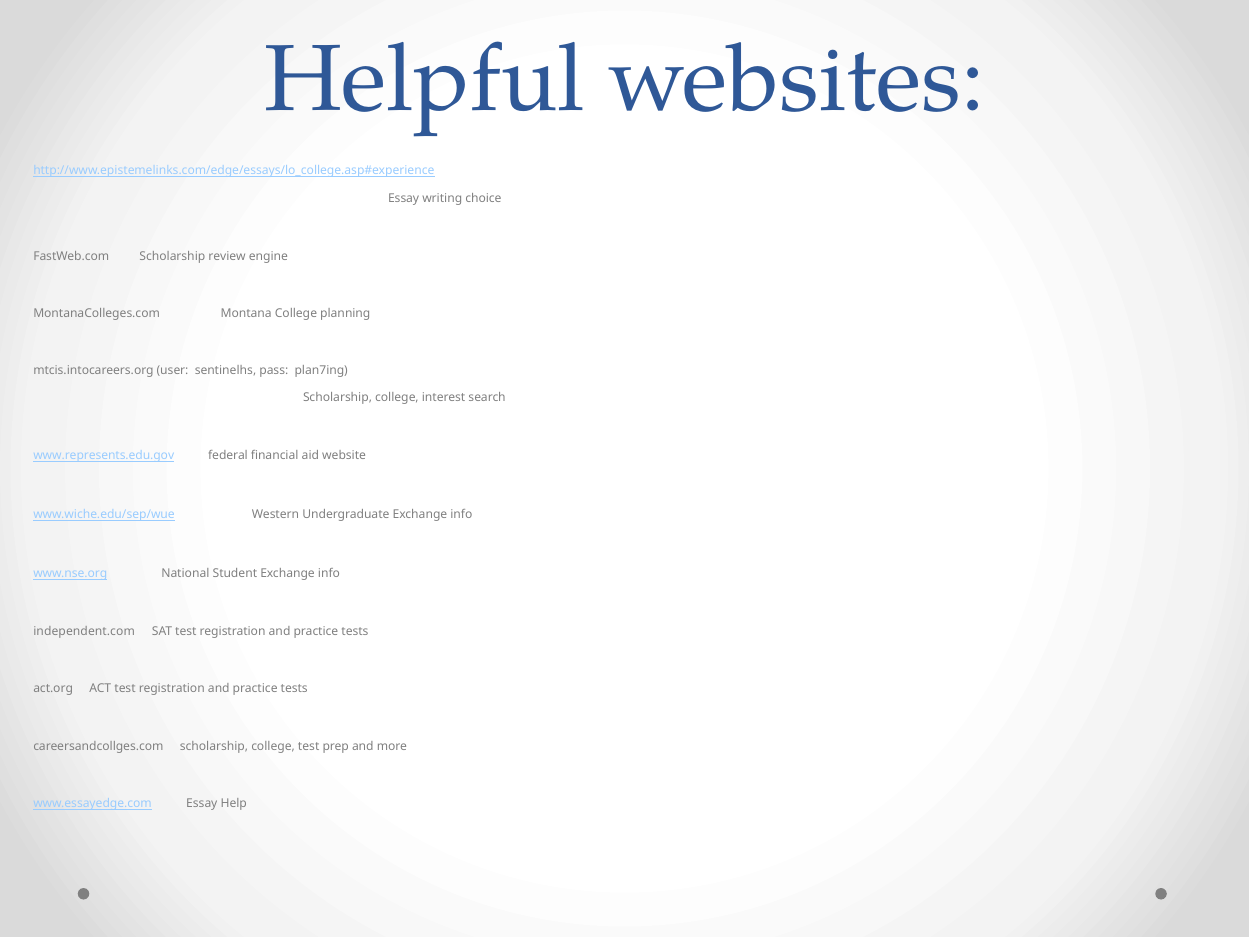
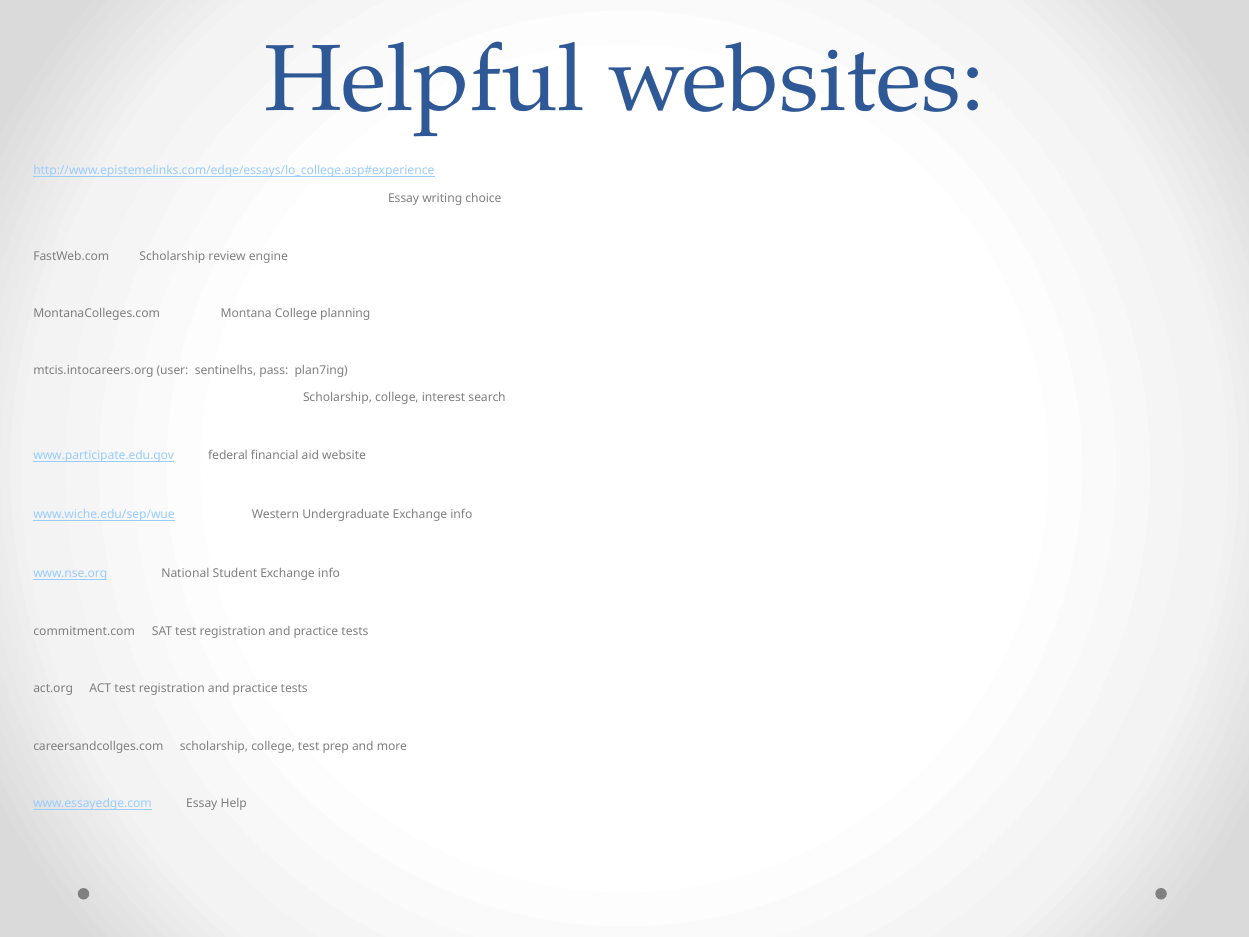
www.represents.edu.gov: www.represents.edu.gov -> www.participate.edu.gov
independent.com: independent.com -> commitment.com
